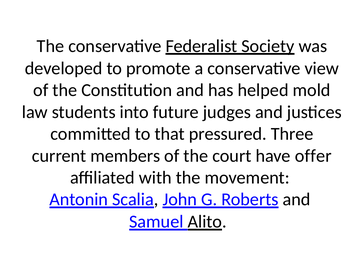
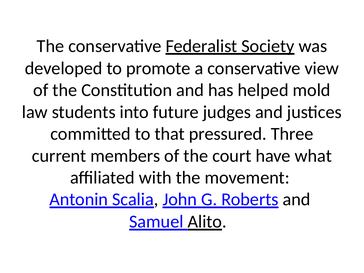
offer: offer -> what
